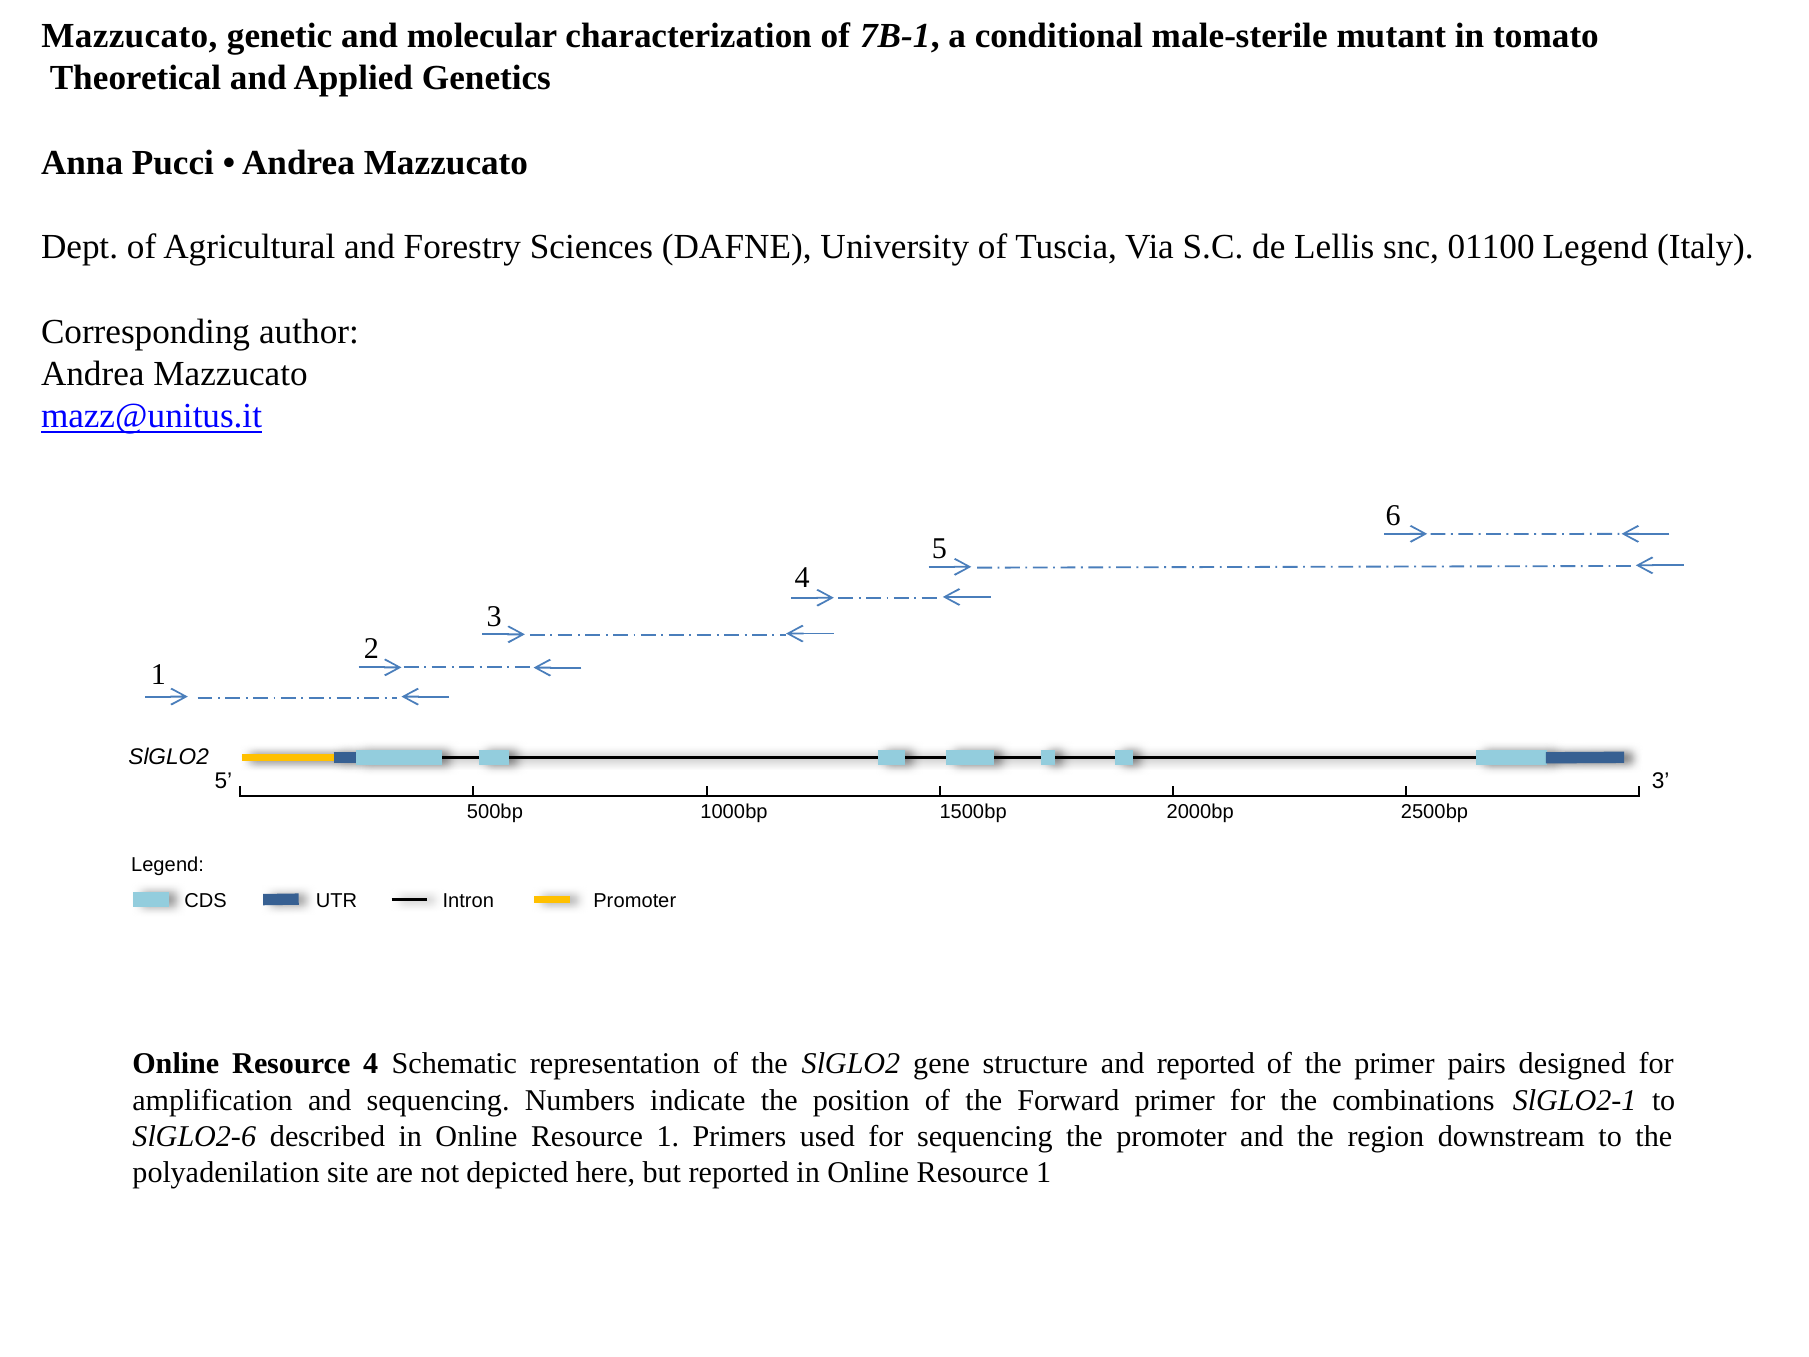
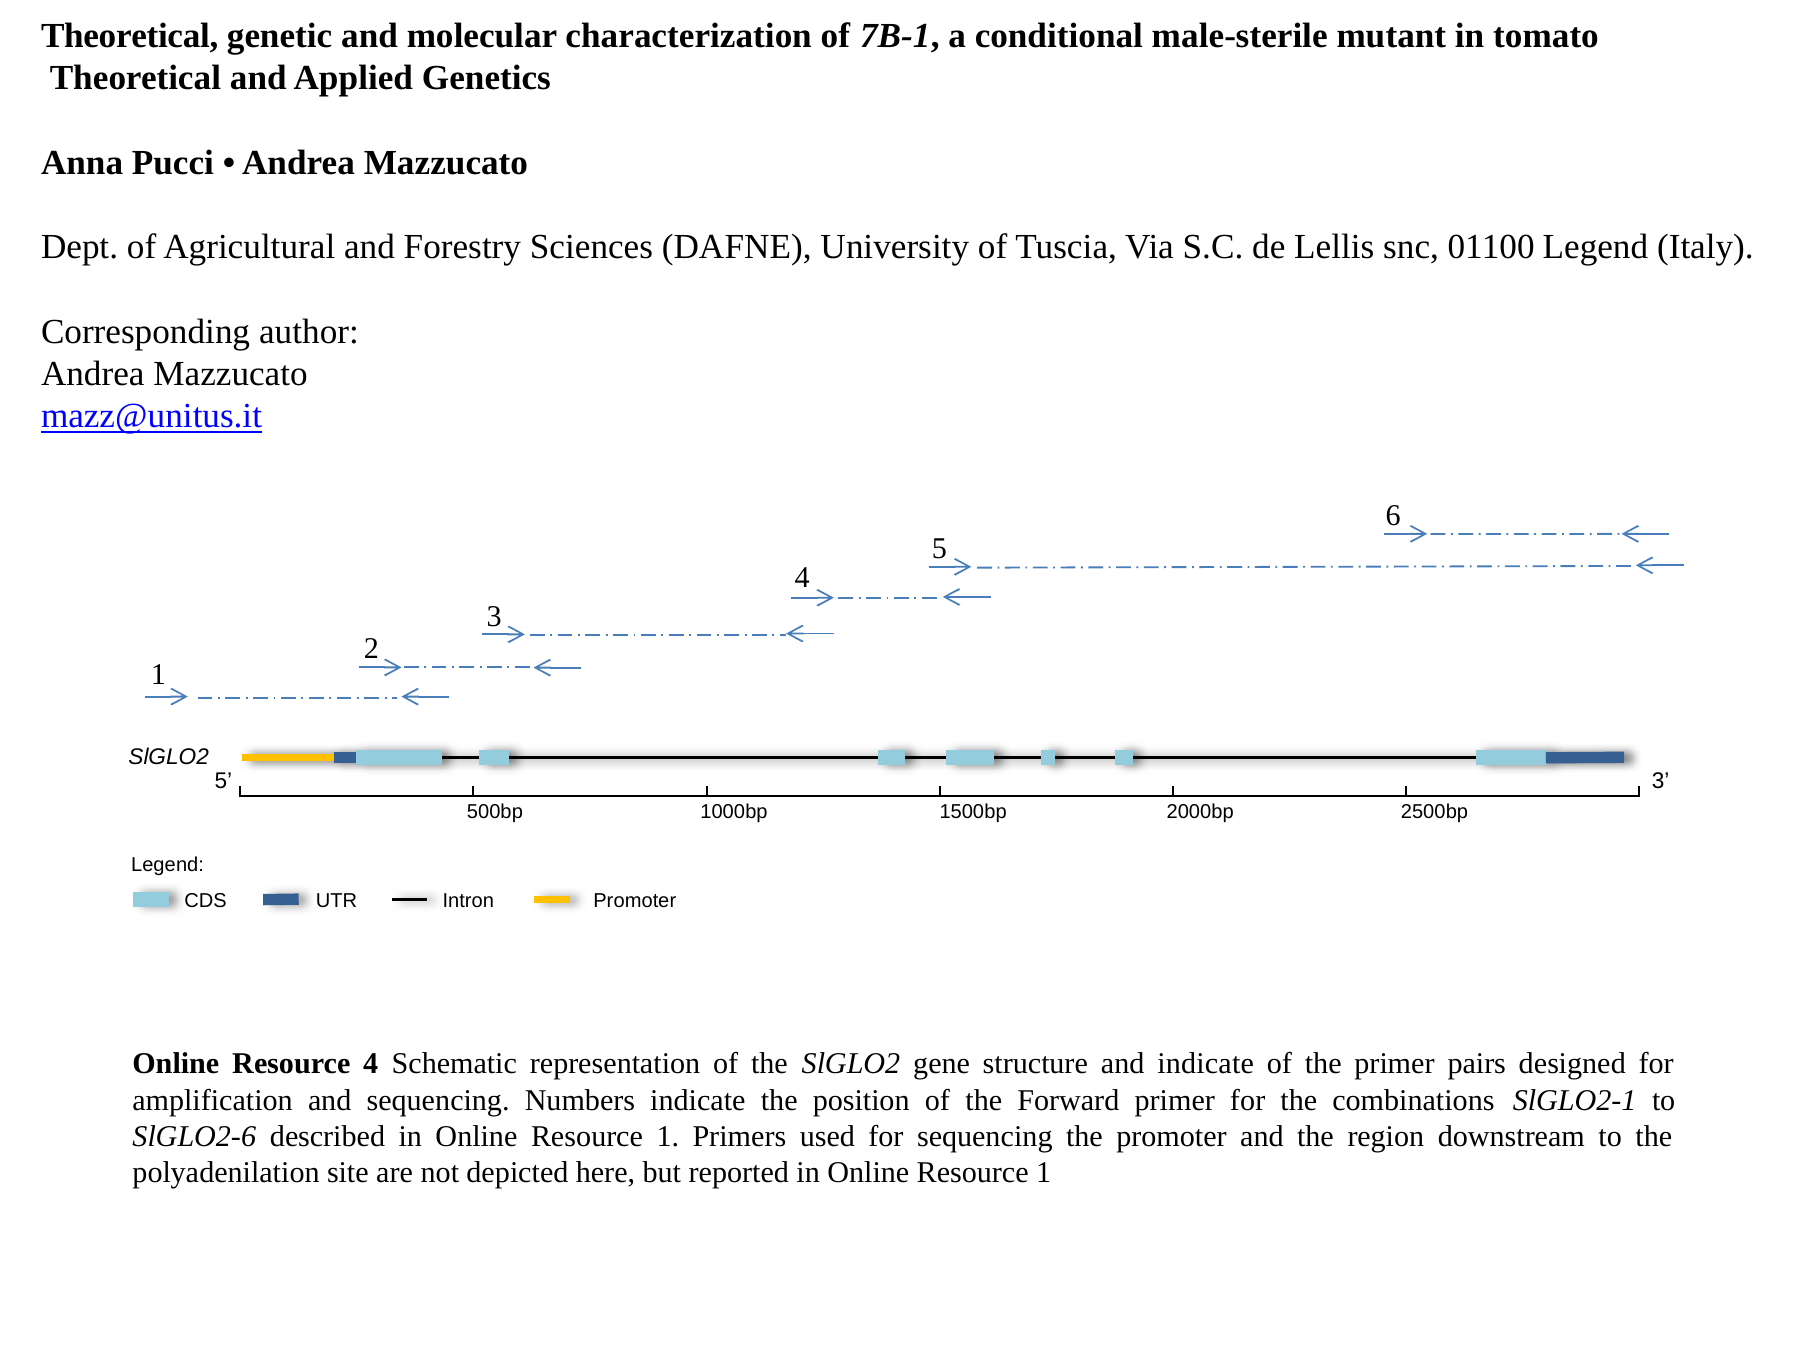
Mazzucato at (129, 36): Mazzucato -> Theoretical
and reported: reported -> indicate
